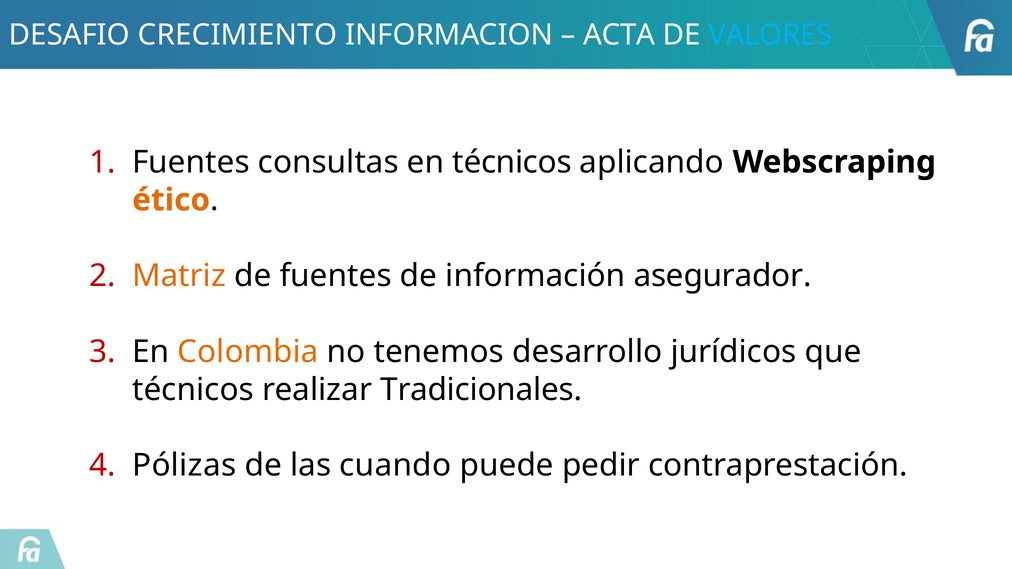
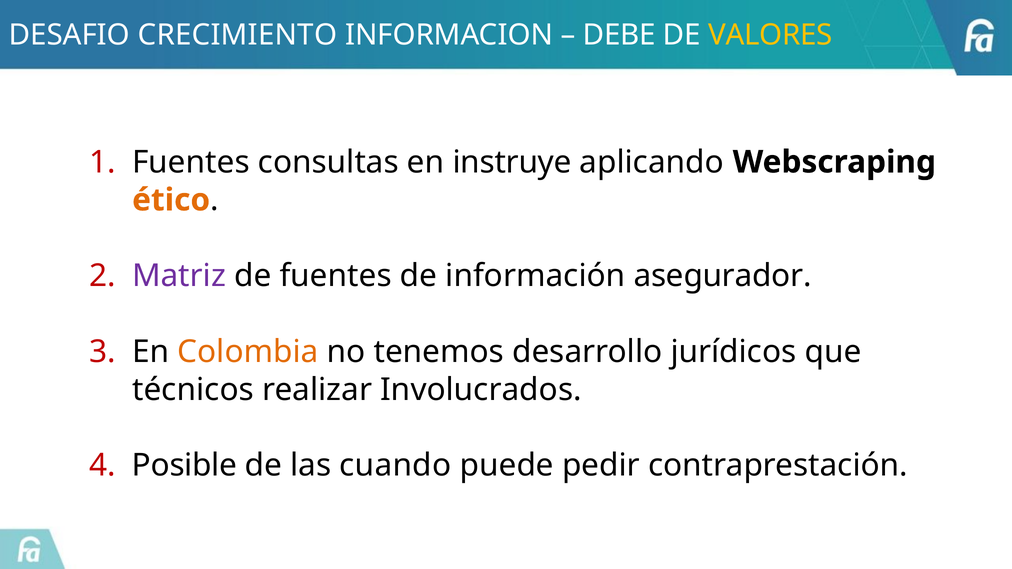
ACTA: ACTA -> DEBE
VALORES colour: light blue -> yellow
en técnicos: técnicos -> instruye
Matriz colour: orange -> purple
Tradicionales: Tradicionales -> Involucrados
Pólizas: Pólizas -> Posible
